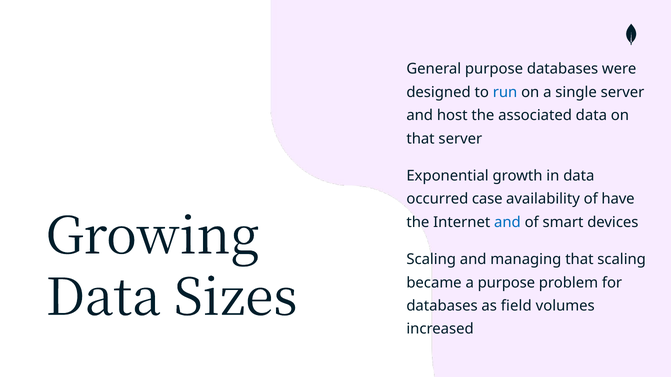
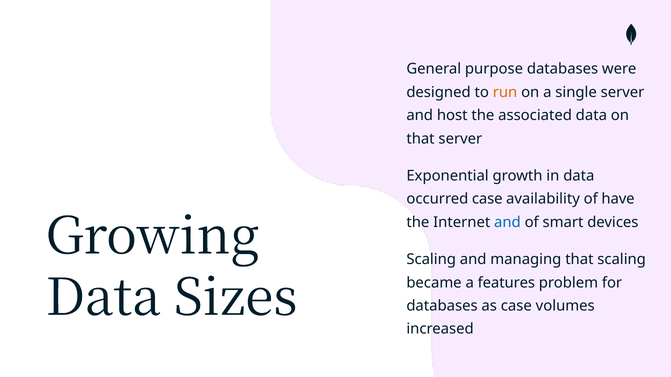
run colour: blue -> orange
a purpose: purpose -> features
as field: field -> case
